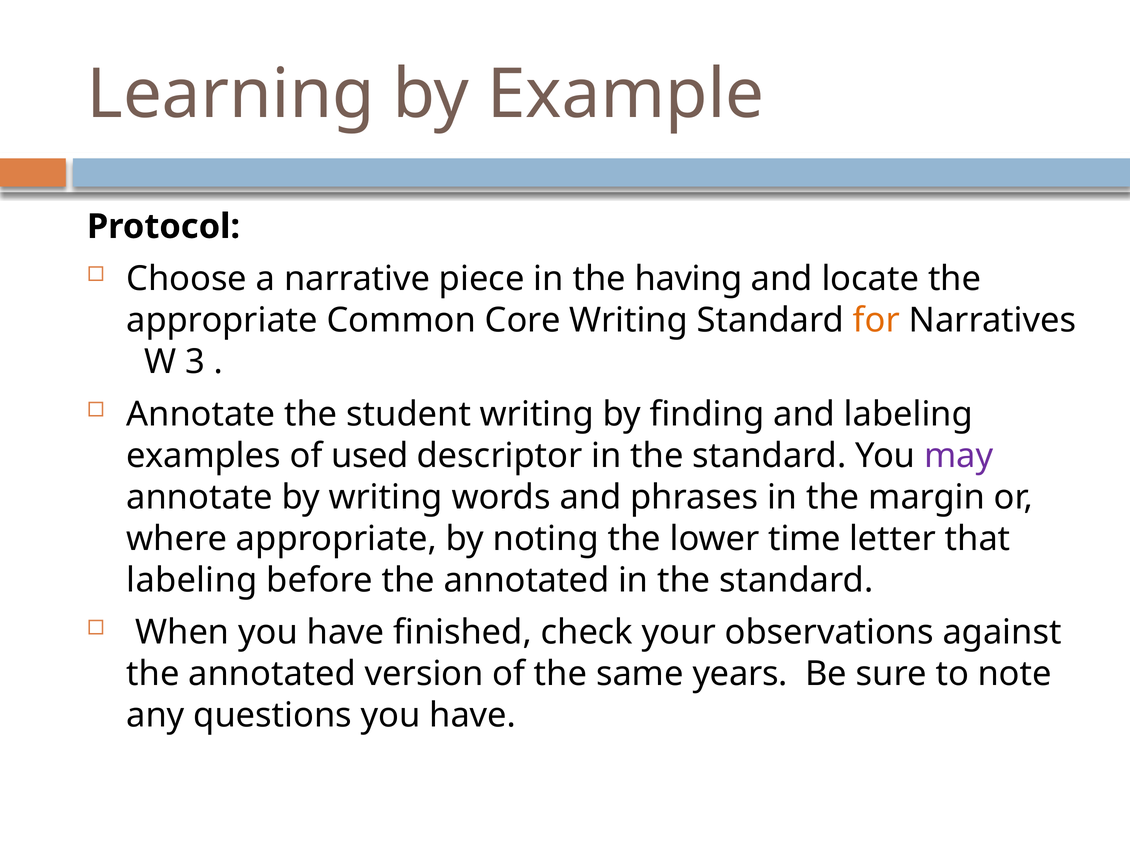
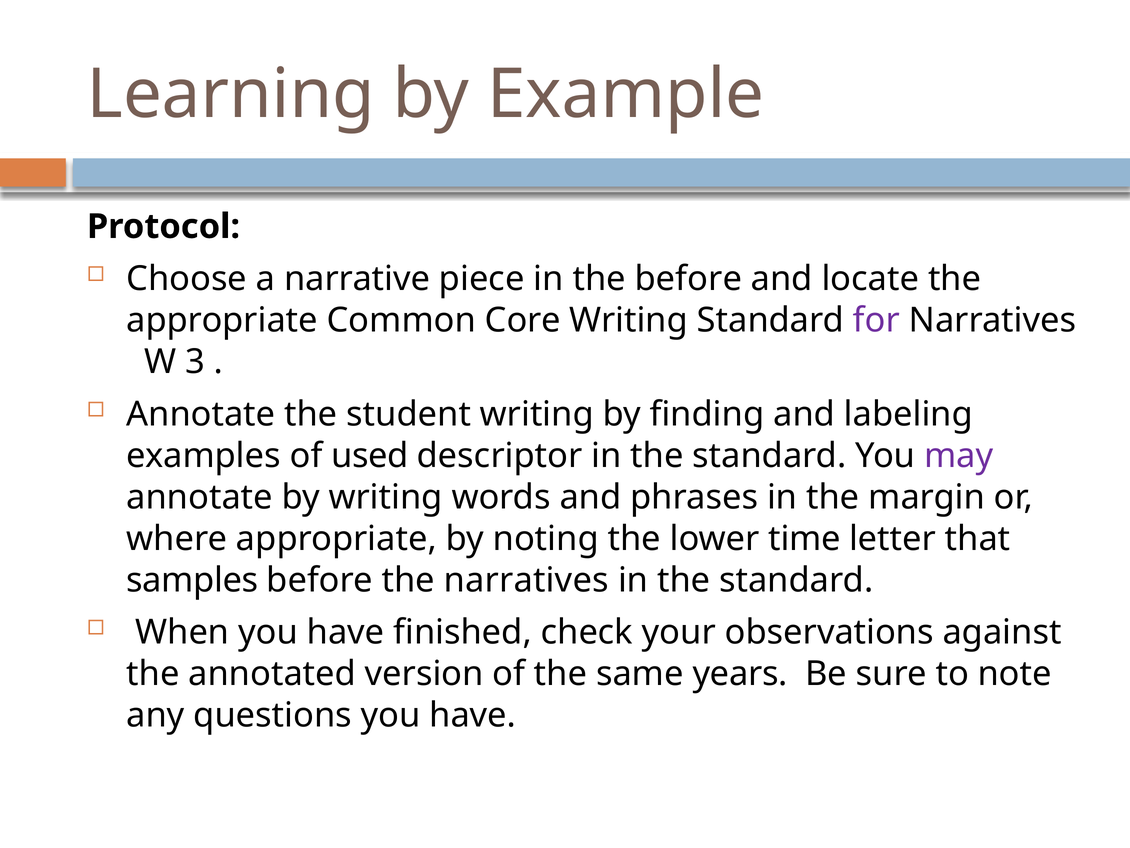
the having: having -> before
for colour: orange -> purple
labeling at (192, 580): labeling -> samples
before the annotated: annotated -> narratives
